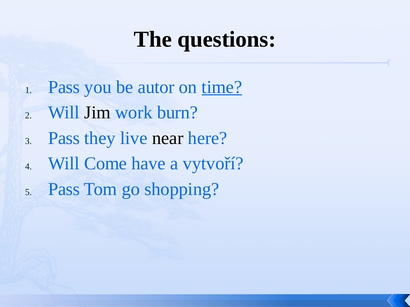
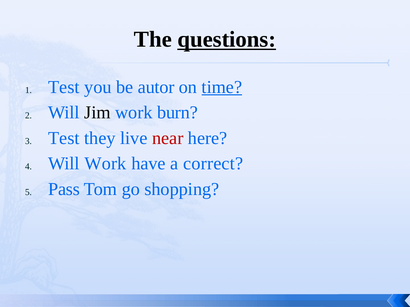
questions underline: none -> present
Pass at (64, 87): Pass -> Test
Pass at (64, 138): Pass -> Test
near colour: black -> red
Will Come: Come -> Work
vytvoří: vytvoří -> correct
